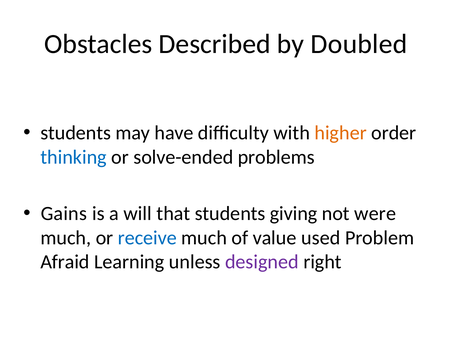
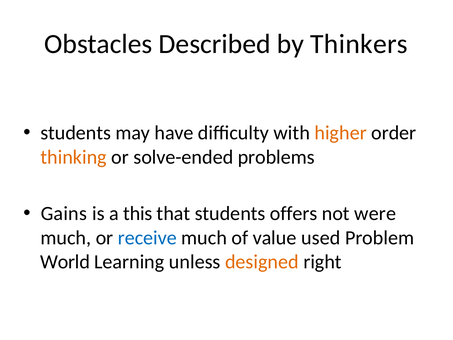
Doubled: Doubled -> Thinkers
thinking colour: blue -> orange
will: will -> this
giving: giving -> offers
Afraid: Afraid -> World
designed colour: purple -> orange
